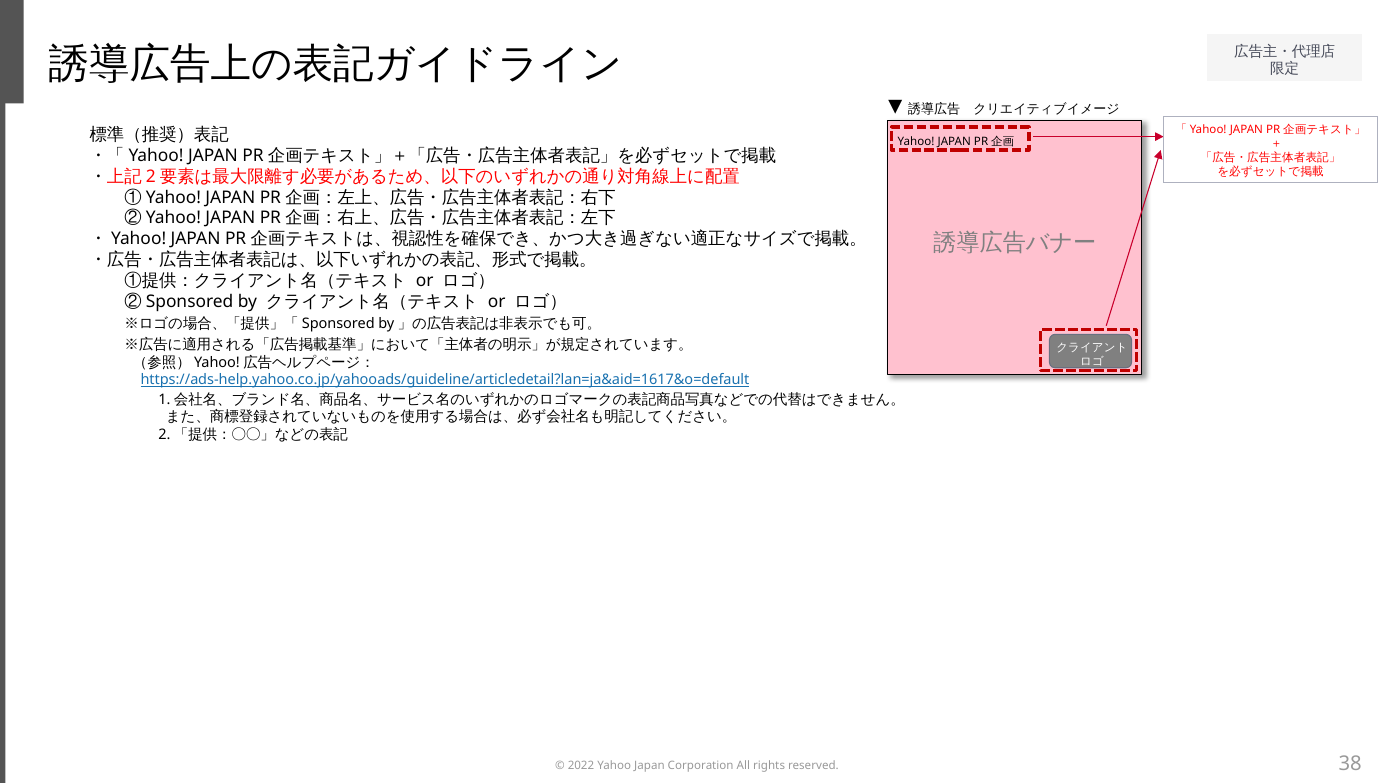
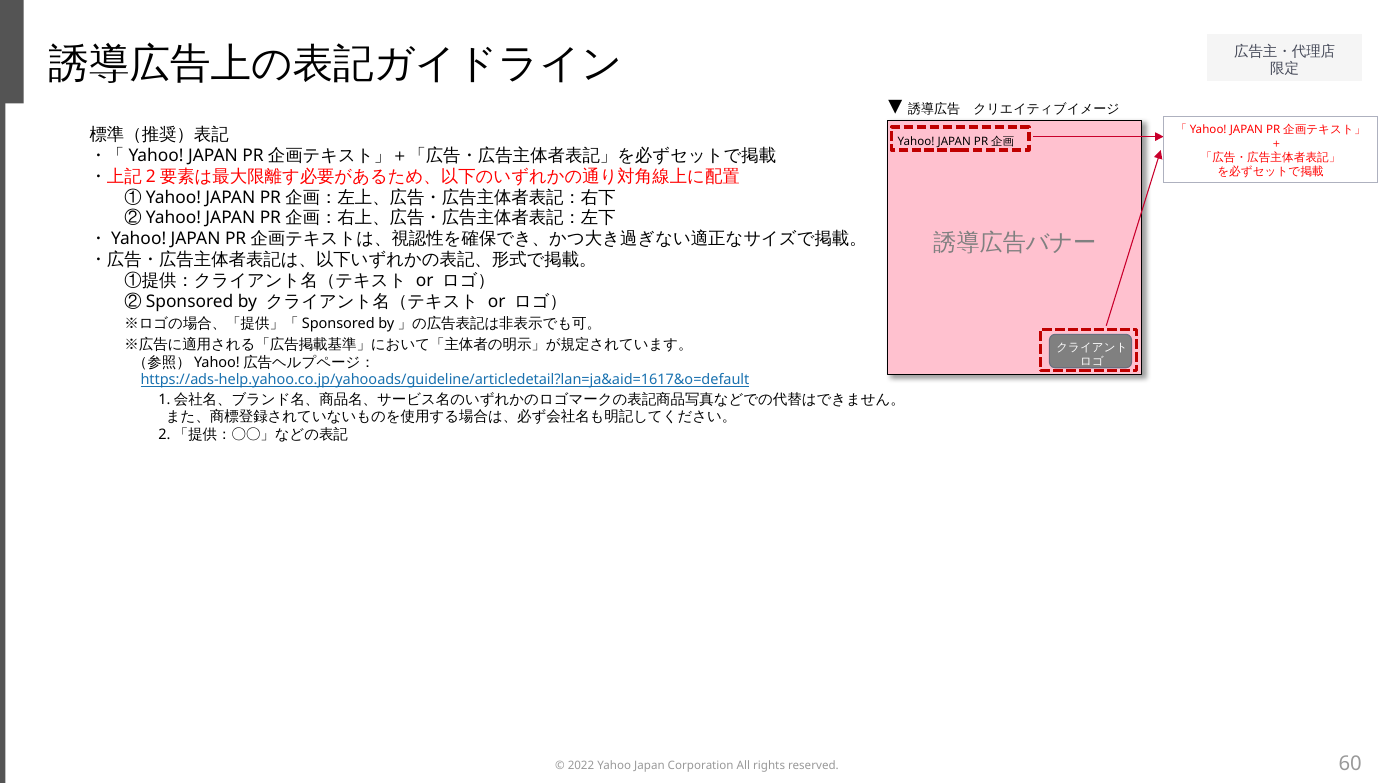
38: 38 -> 60
